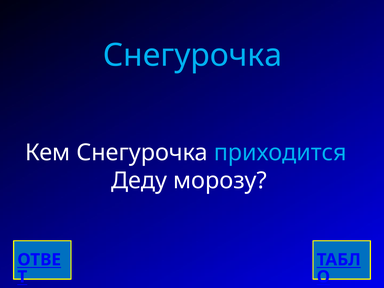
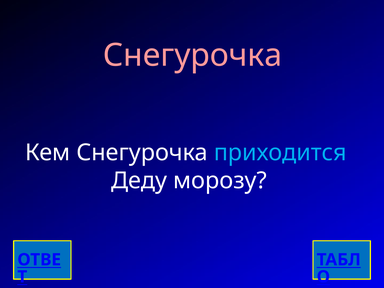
Снегурочка at (193, 55) colour: light blue -> pink
